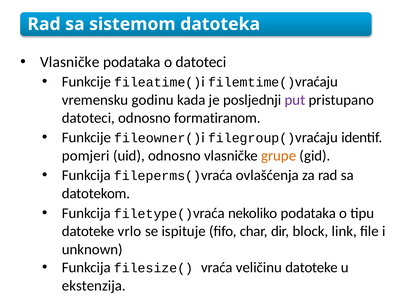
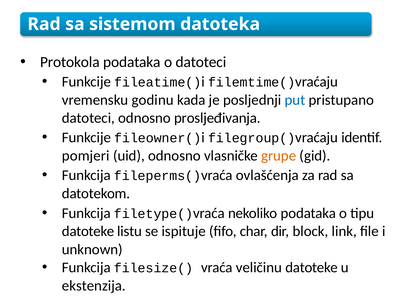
Vlasničke at (70, 62): Vlasničke -> Protokola
put colour: purple -> blue
formatiranom: formatiranom -> prosljeđivanja
vrlo: vrlo -> listu
